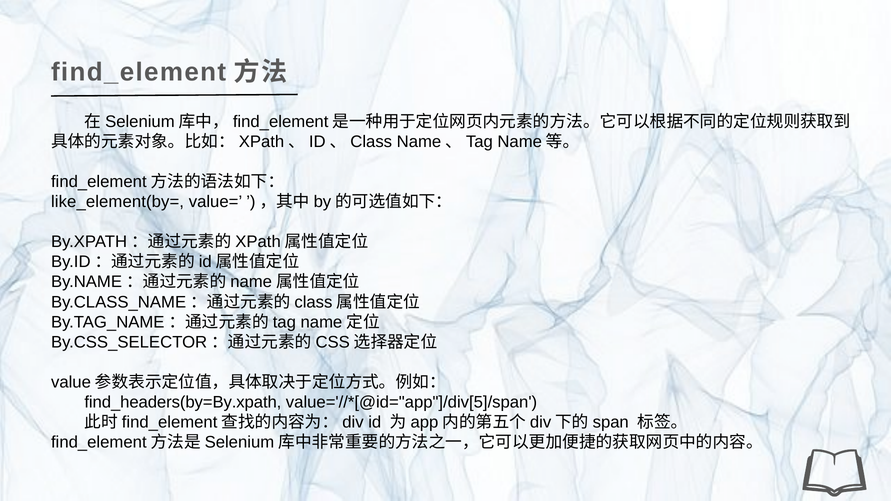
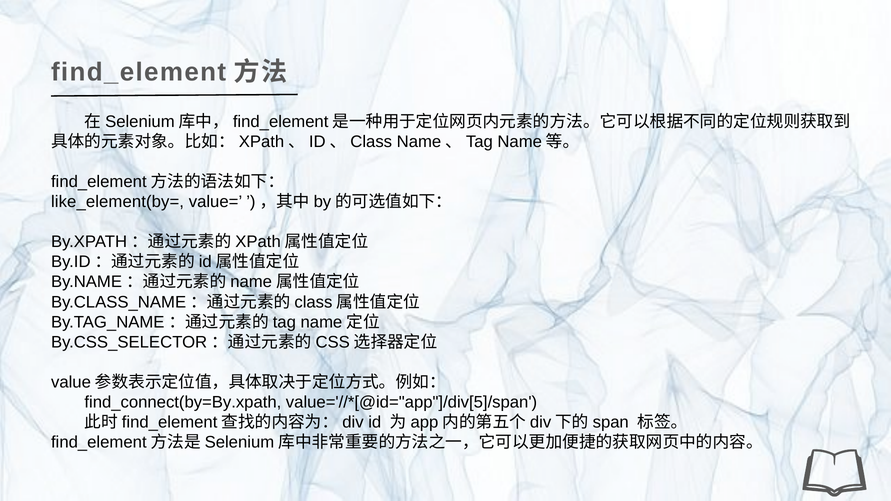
find_headers(by=By.xpath: find_headers(by=By.xpath -> find_connect(by=By.xpath
